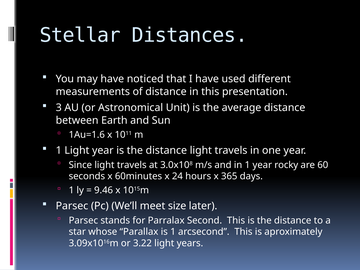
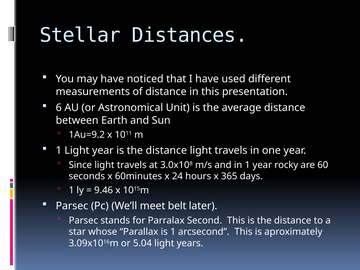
3: 3 -> 6
1Au=1.6: 1Au=1.6 -> 1Au=9.2
size: size -> belt
3.22: 3.22 -> 5.04
